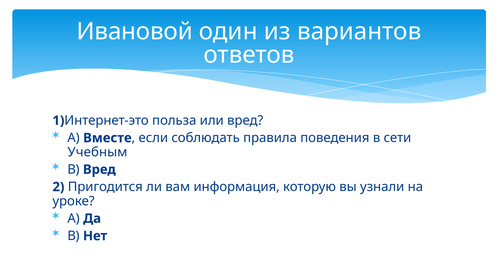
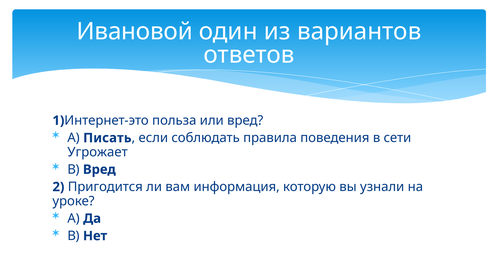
Вместе: Вместе -> Писать
Учебным: Учебным -> Угрожает
